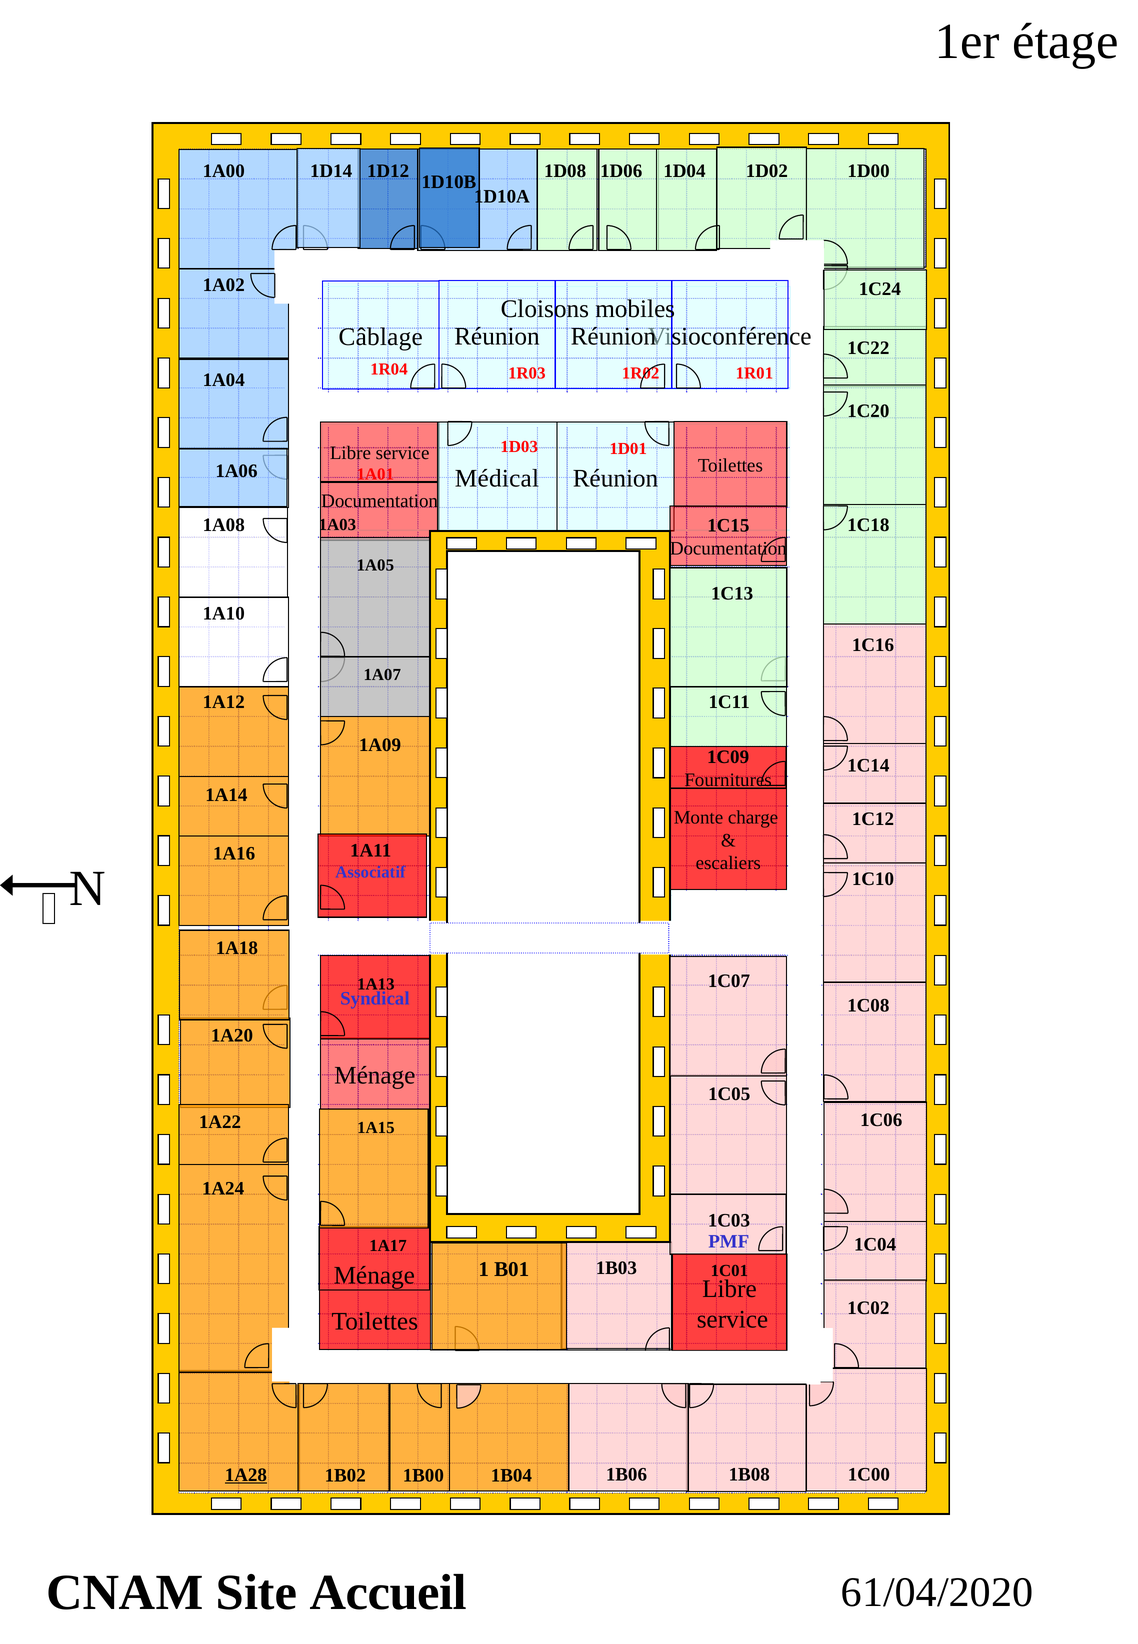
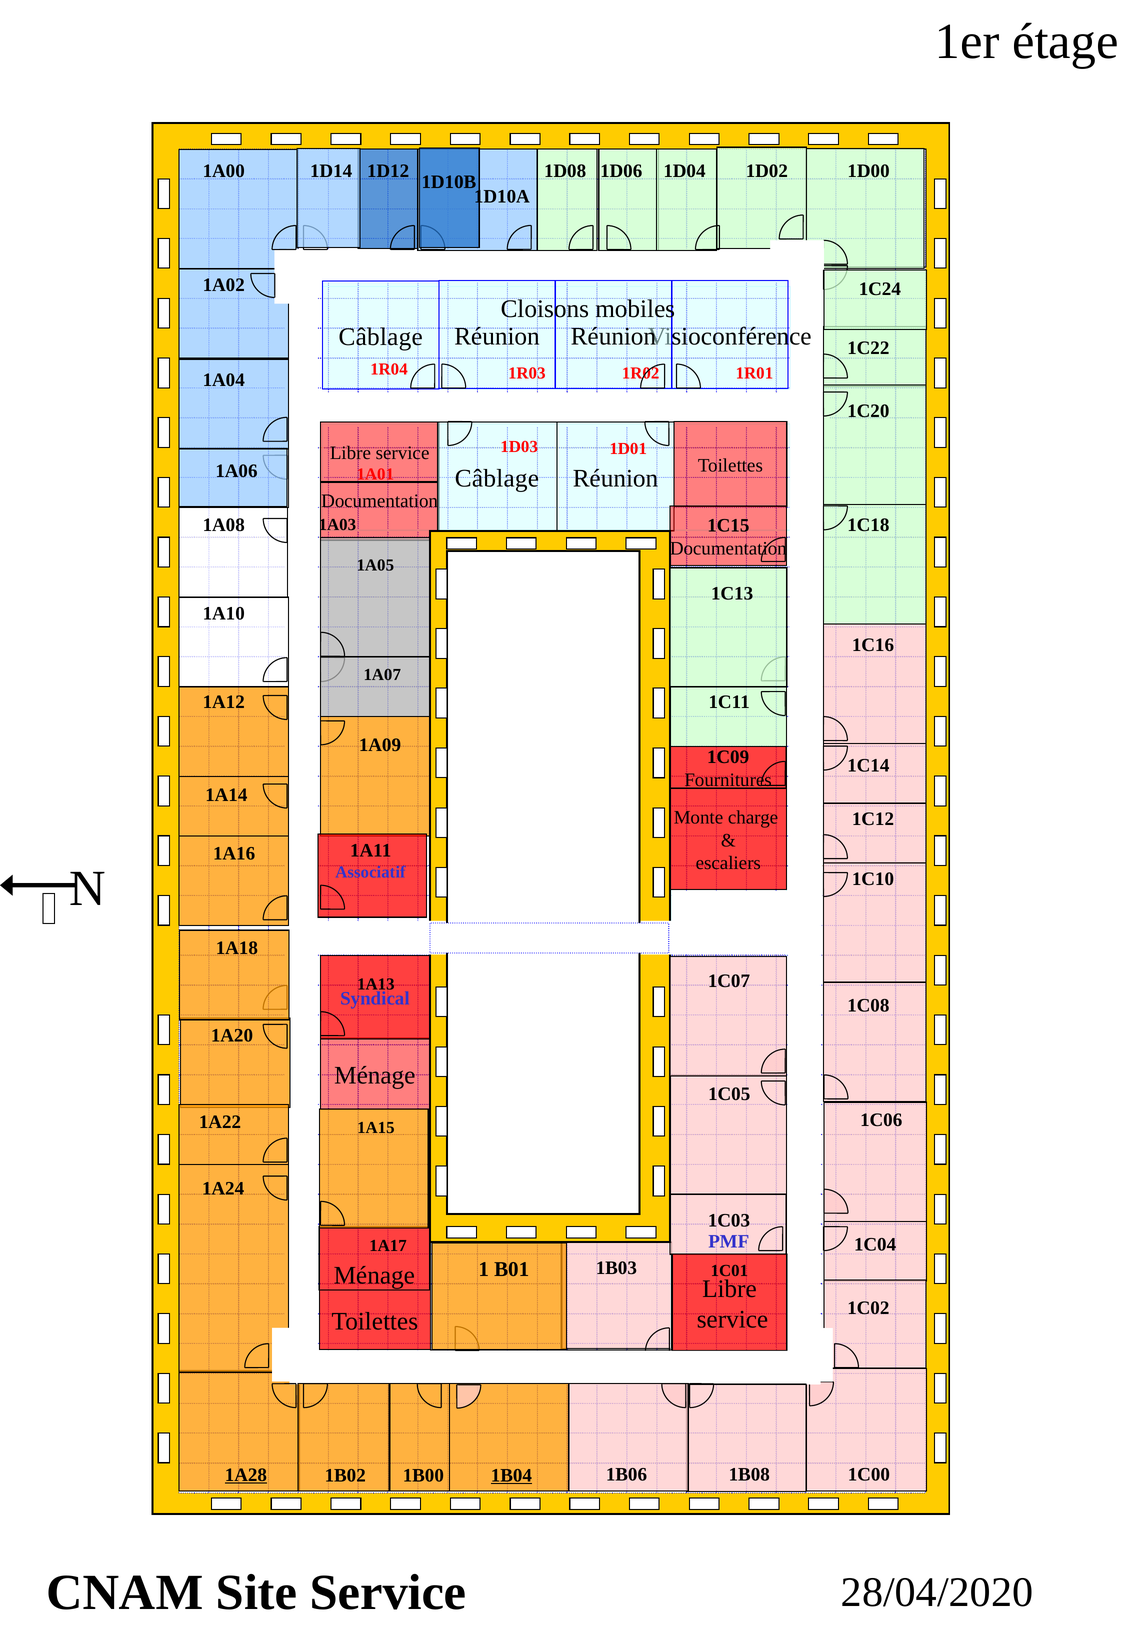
Médical at (497, 478): Médical -> Câblage
1B04 underline: none -> present
Site Accueil: Accueil -> Service
61/04/2020: 61/04/2020 -> 28/04/2020
